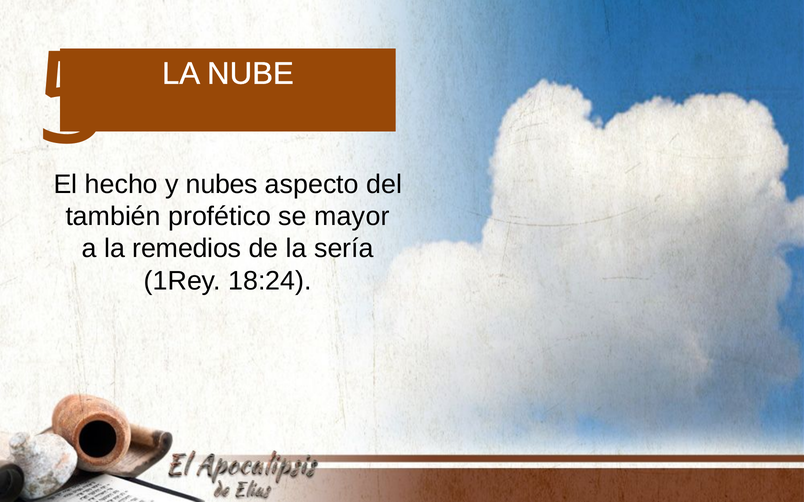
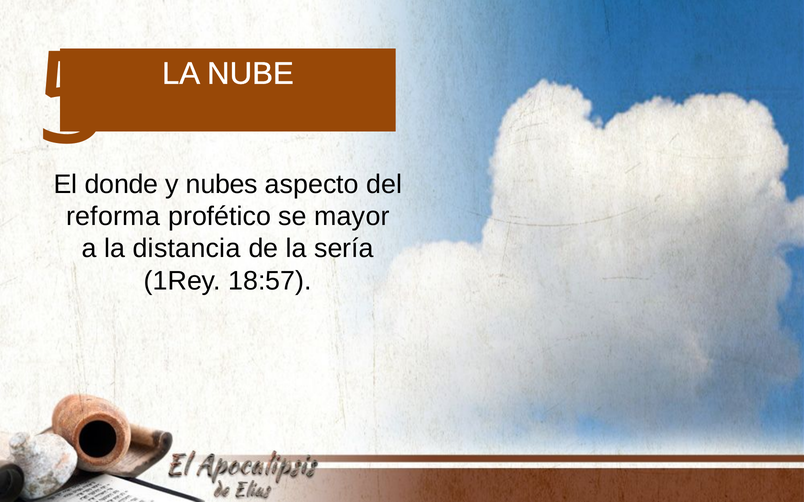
hecho: hecho -> donde
también: también -> reforma
remedios: remedios -> distancia
18:24: 18:24 -> 18:57
